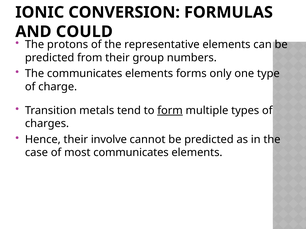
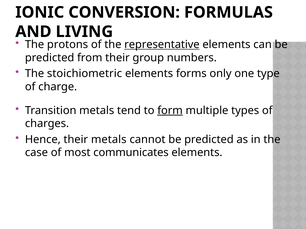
COULD: COULD -> LIVING
representative underline: none -> present
The communicates: communicates -> stoichiometric
their involve: involve -> metals
